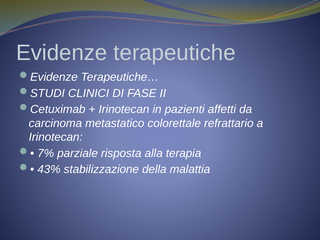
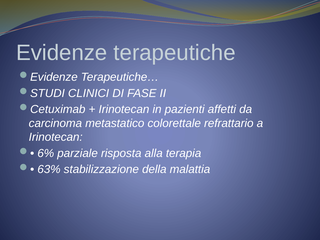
7%: 7% -> 6%
43%: 43% -> 63%
